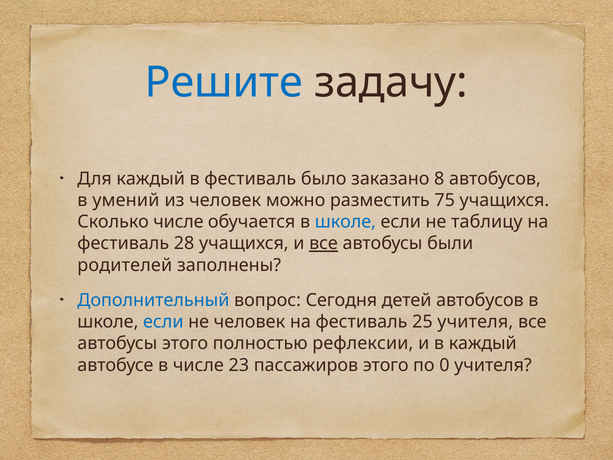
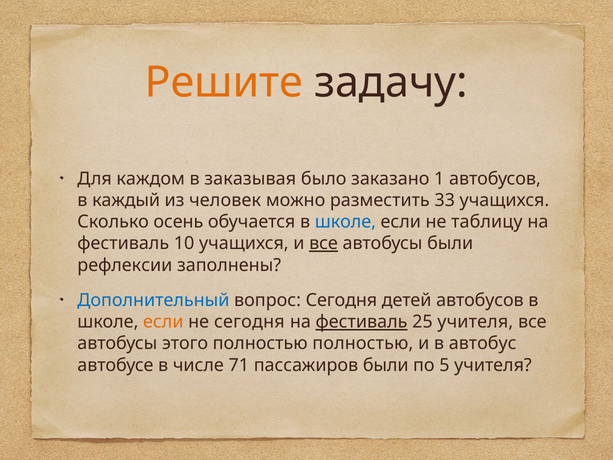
Решите colour: blue -> orange
Для каждый: каждый -> каждом
в фестиваль: фестиваль -> заказывая
8: 8 -> 1
умений: умений -> каждый
75: 75 -> 33
Сколько числе: числе -> осень
28: 28 -> 10
родителей: родителей -> рефлексии
если at (163, 322) colour: blue -> orange
не человек: человек -> сегодня
фестиваль at (362, 322) underline: none -> present
полностью рефлексии: рефлексии -> полностью
в каждый: каждый -> автобус
23: 23 -> 71
пассажиров этого: этого -> были
0: 0 -> 5
